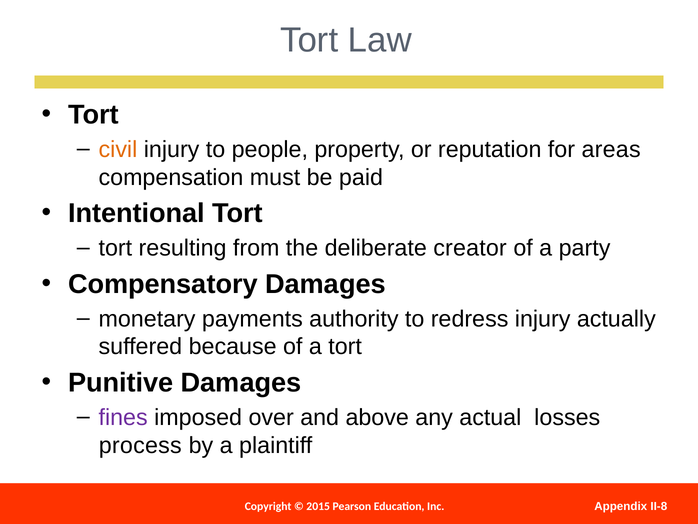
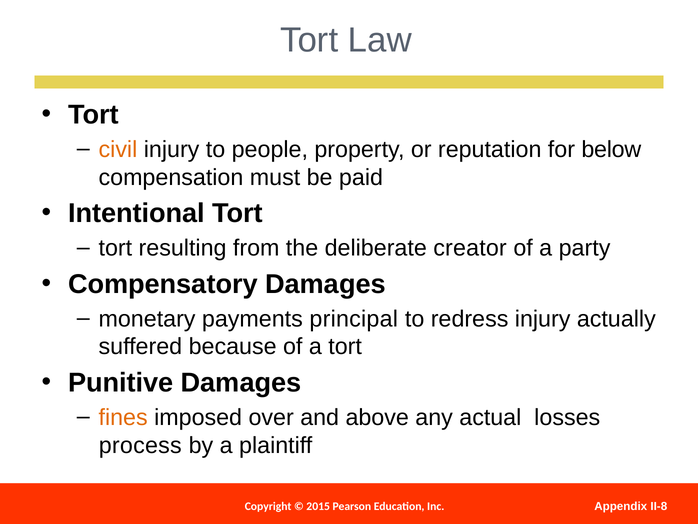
areas: areas -> below
authority: authority -> principal
fines colour: purple -> orange
